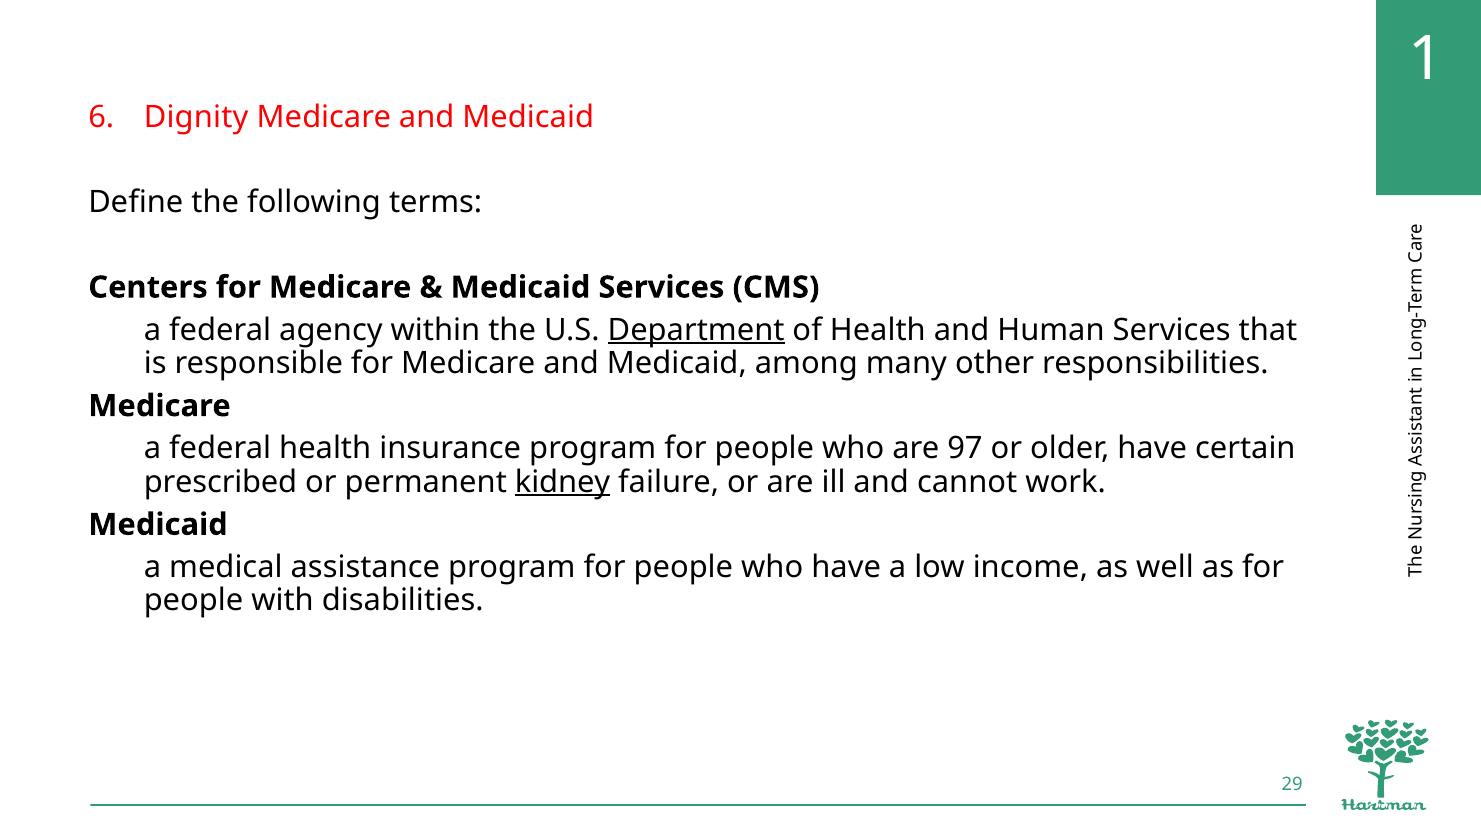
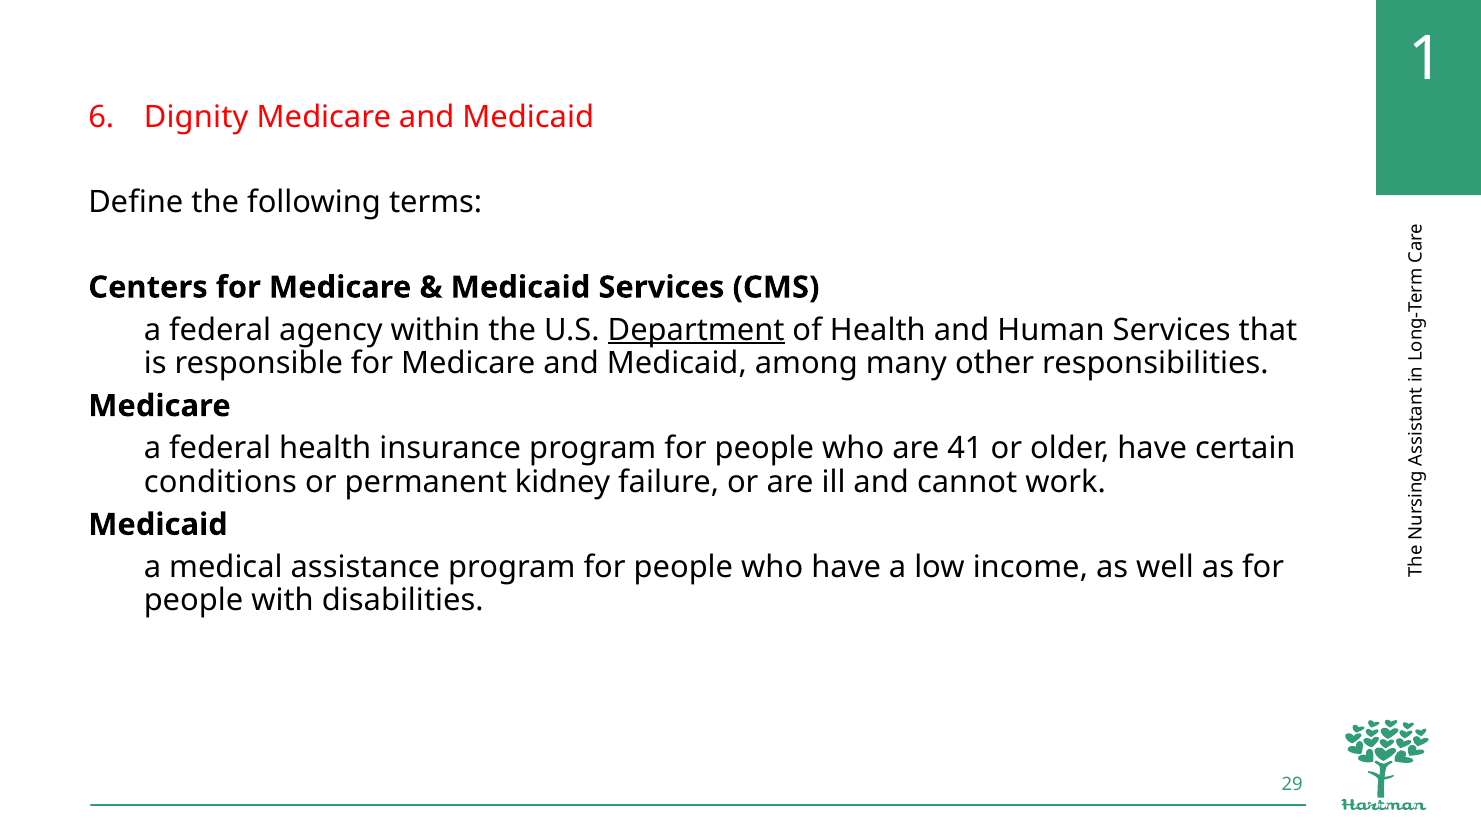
97: 97 -> 41
prescribed: prescribed -> conditions
kidney underline: present -> none
